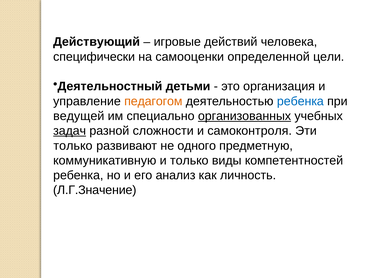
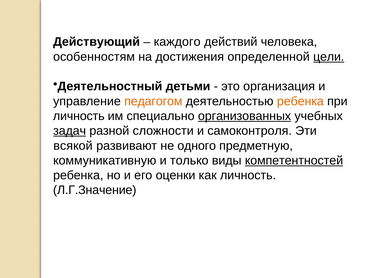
игровые: игровые -> каждого
специфически: специфически -> особенностям
самооценки: самооценки -> достижения
цели underline: none -> present
ребенка at (300, 101) colour: blue -> orange
ведущей at (79, 116): ведущей -> личность
только at (73, 146): только -> всякой
компетентностей underline: none -> present
анализ: анализ -> оценки
